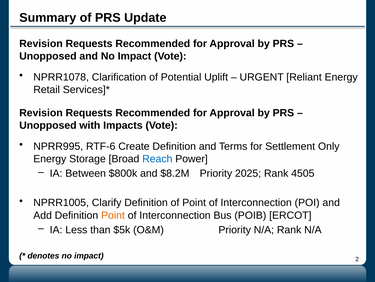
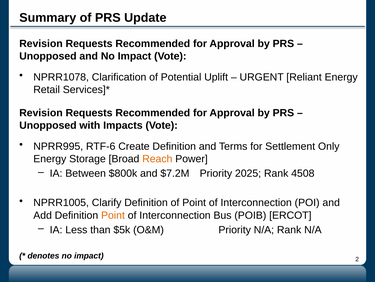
Reach colour: blue -> orange
$8.2M: $8.2M -> $7.2M
4505: 4505 -> 4508
